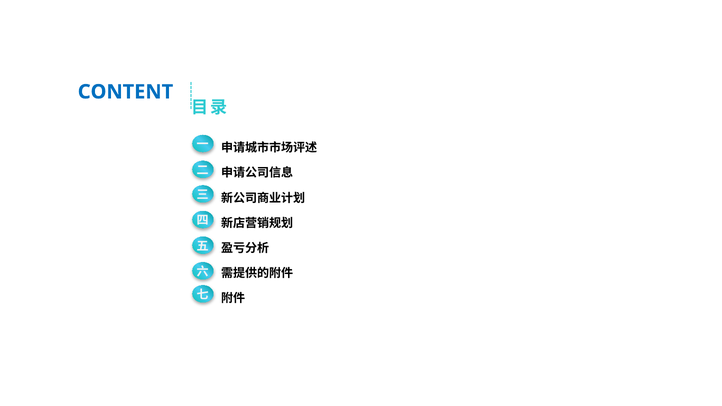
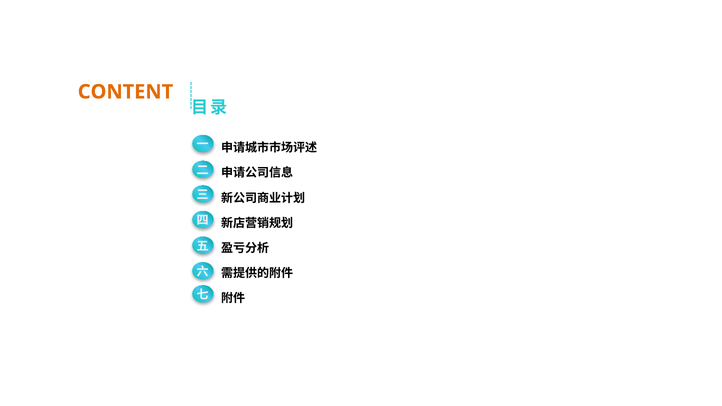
CONTENT colour: blue -> orange
